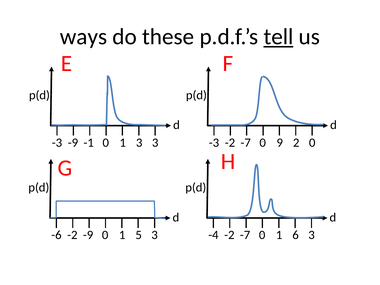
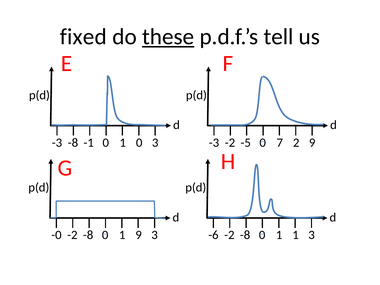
ways: ways -> fixed
these underline: none -> present
tell underline: present -> none
-3 -9: -9 -> -8
1 3: 3 -> 0
-3 -2 -7: -7 -> -5
9: 9 -> 7
2 0: 0 -> 9
-6: -6 -> -0
-9 at (88, 235): -9 -> -8
1 5: 5 -> 9
-4: -4 -> -6
-7 at (245, 235): -7 -> -8
1 6: 6 -> 1
